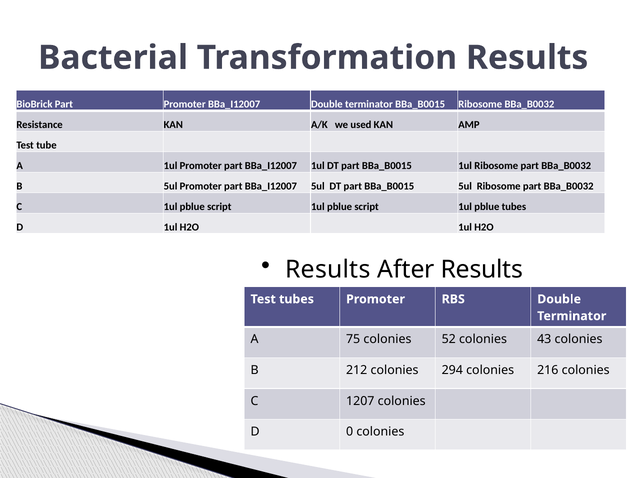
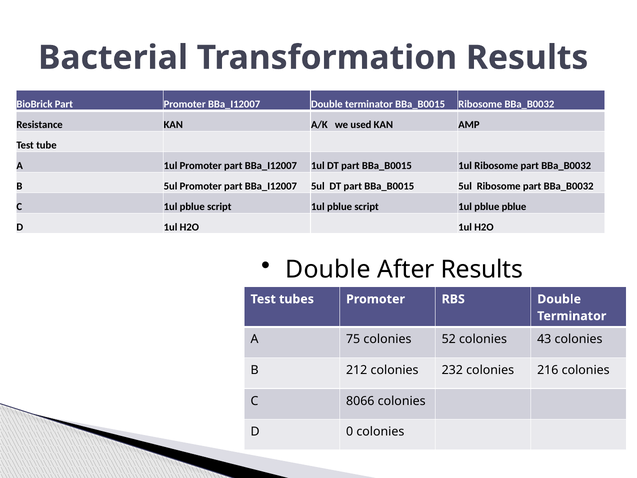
pblue tubes: tubes -> pblue
Results at (328, 269): Results -> Double
294: 294 -> 232
1207: 1207 -> 8066
